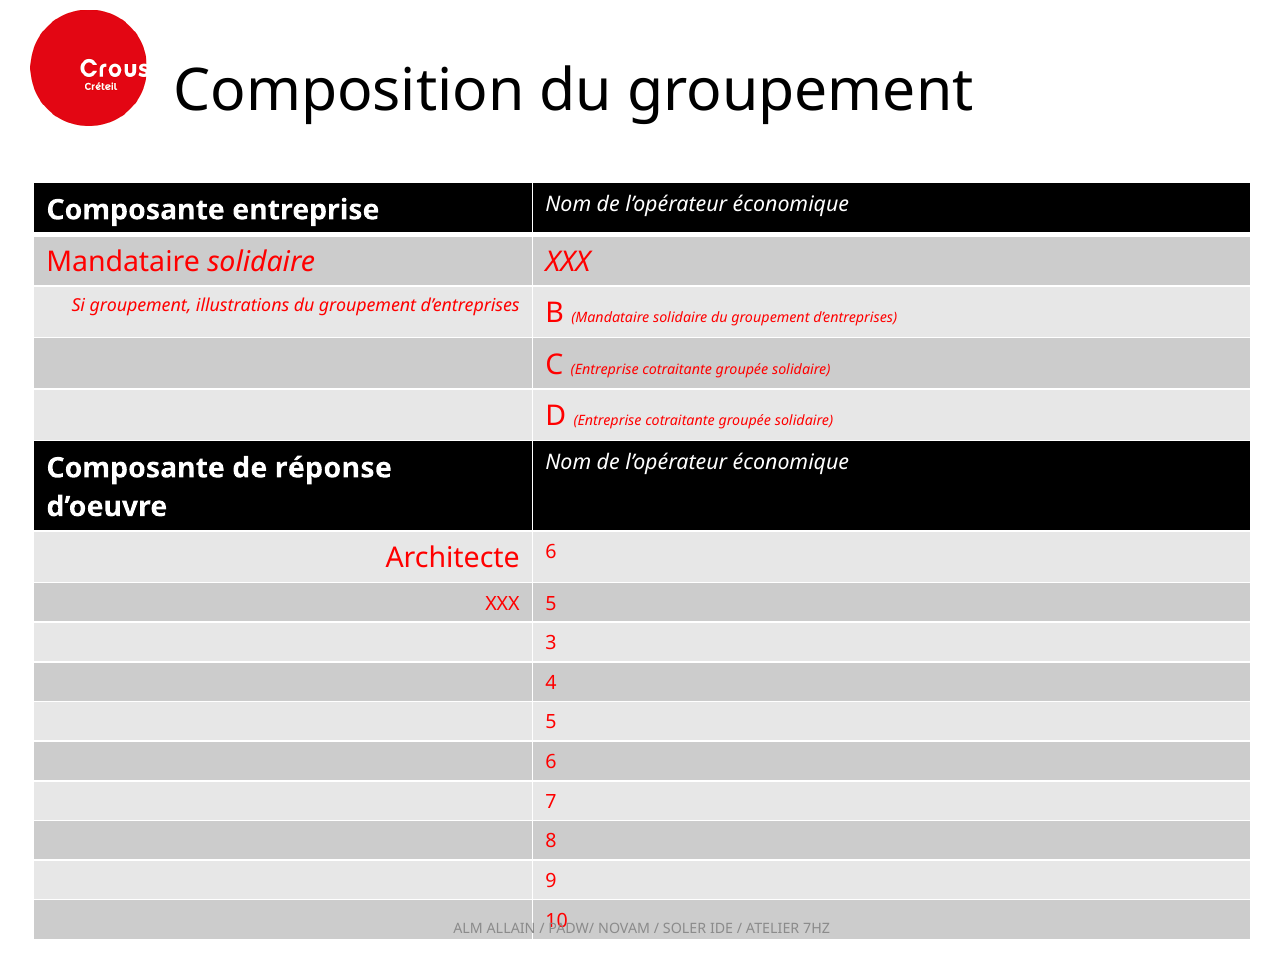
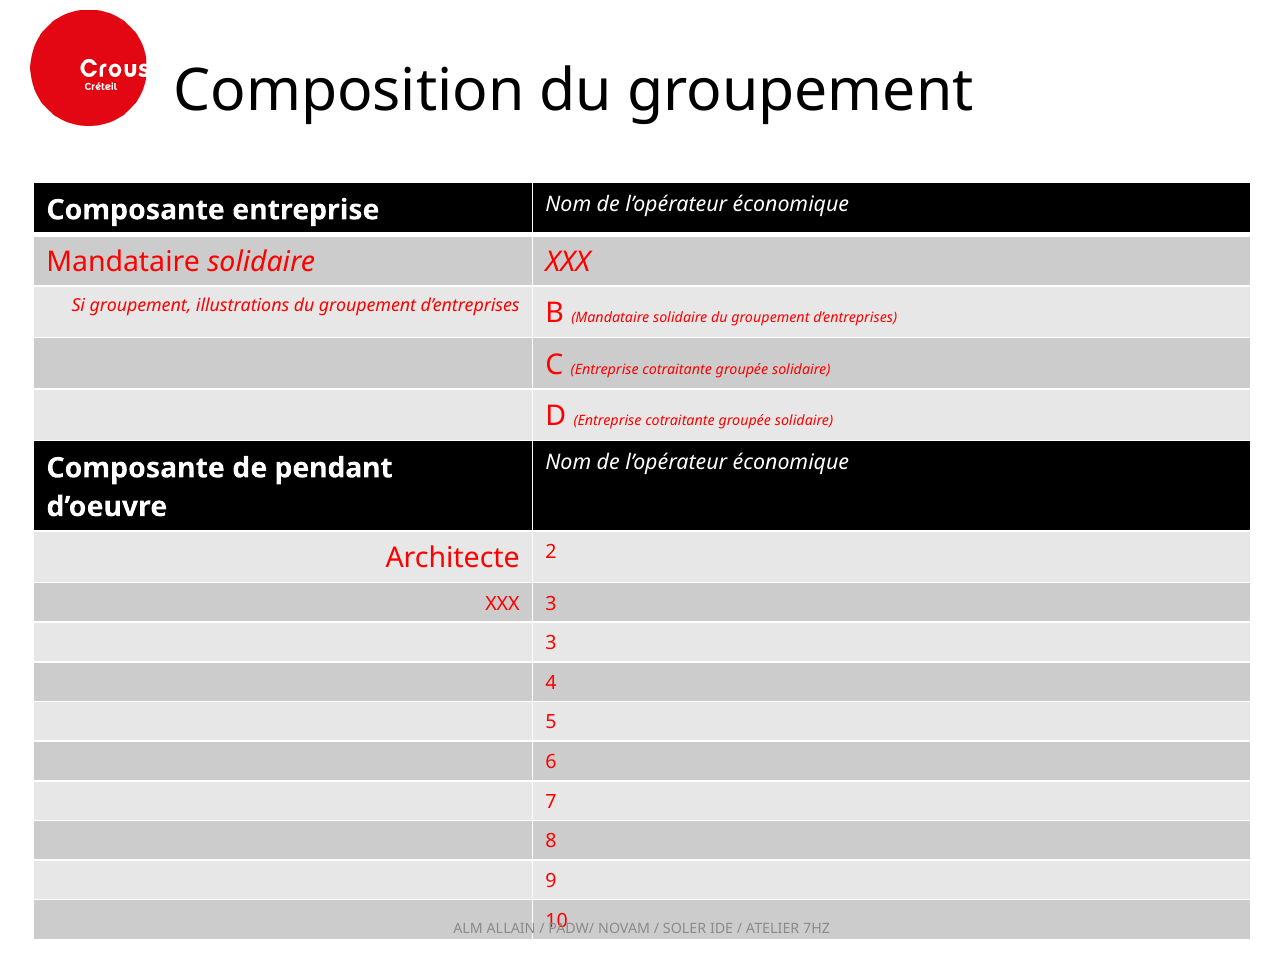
réponse: réponse -> pendant
Architecte 6: 6 -> 2
XXX 5: 5 -> 3
